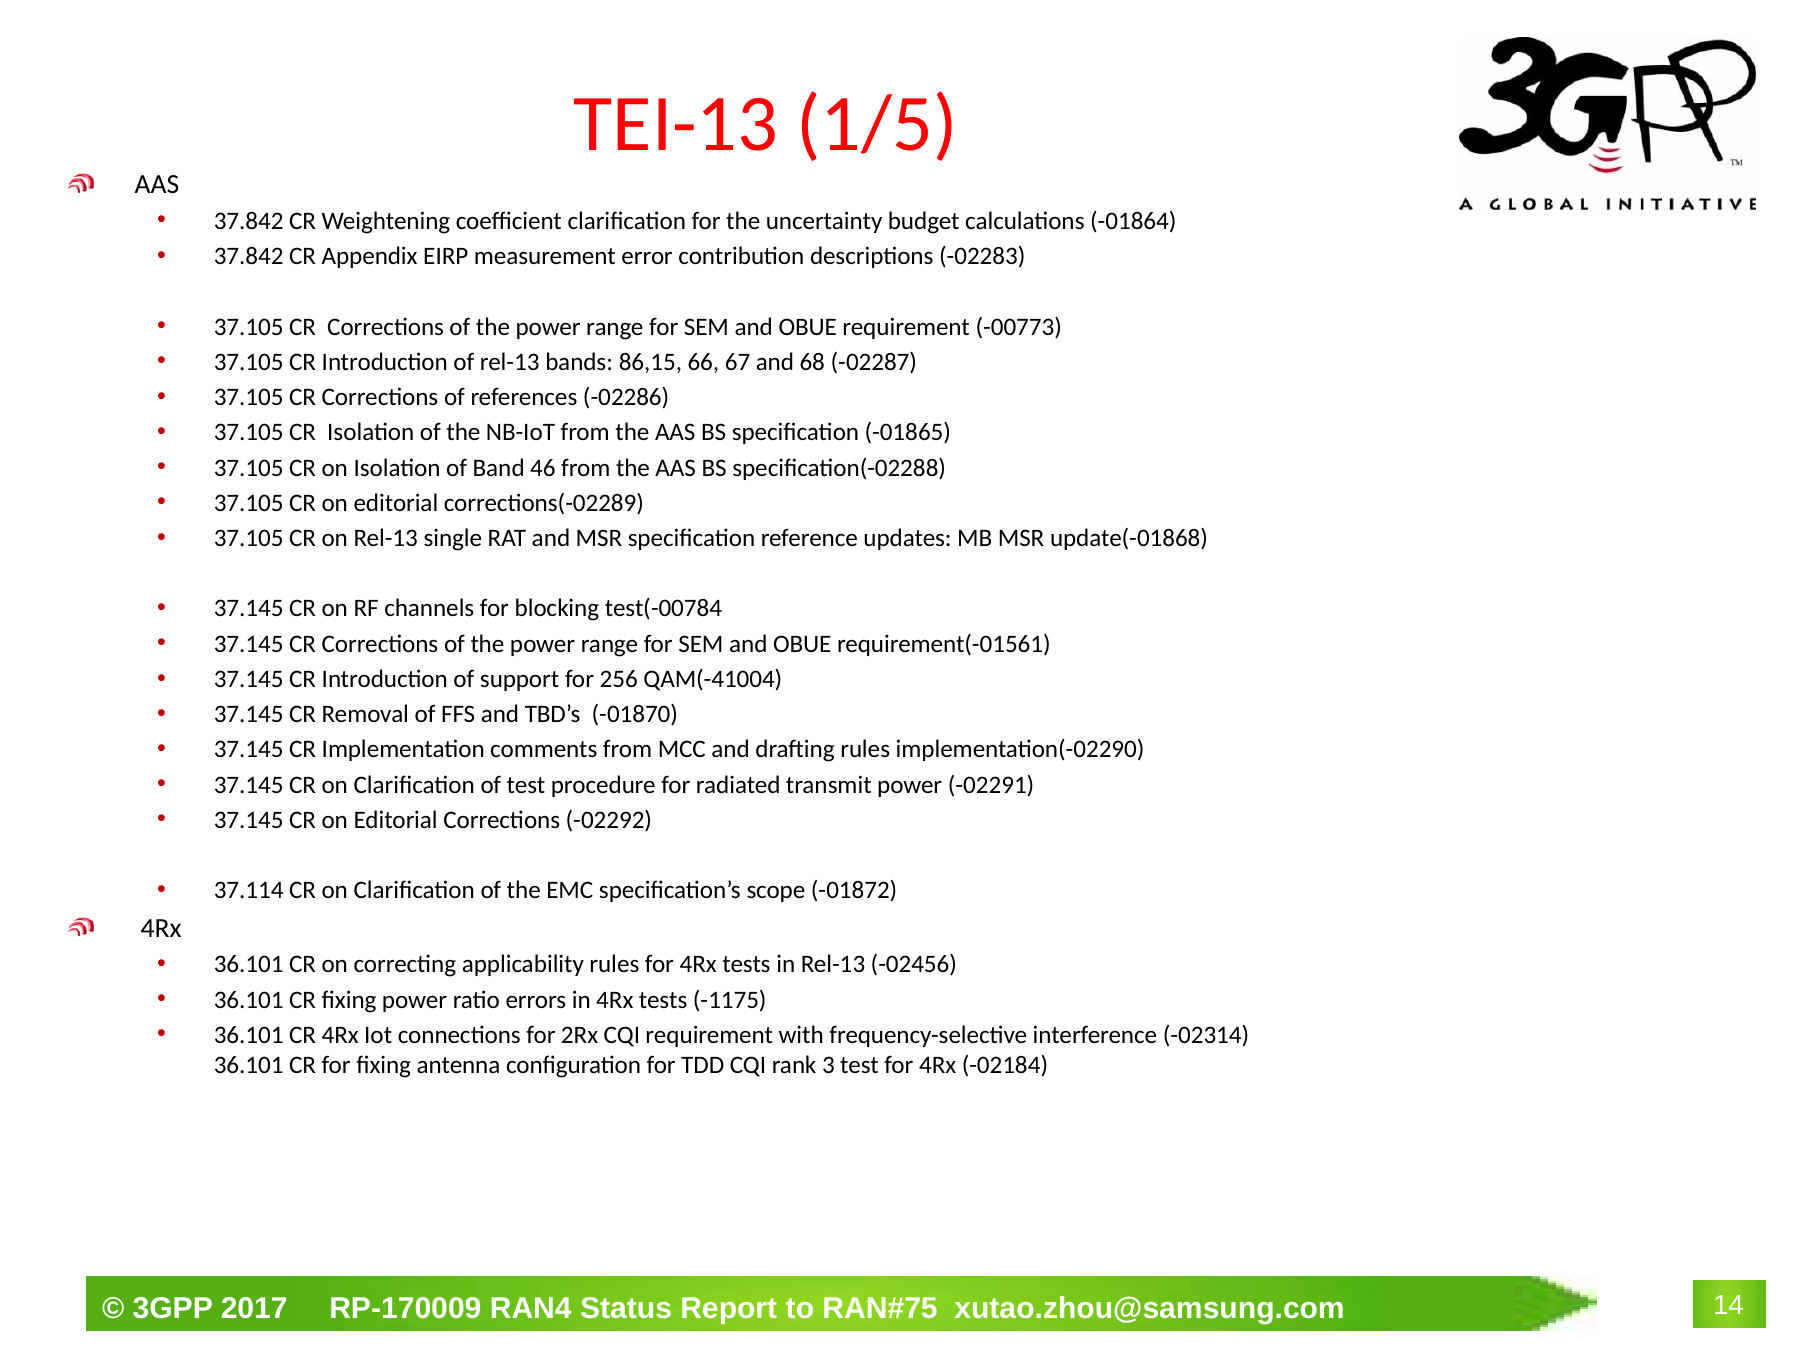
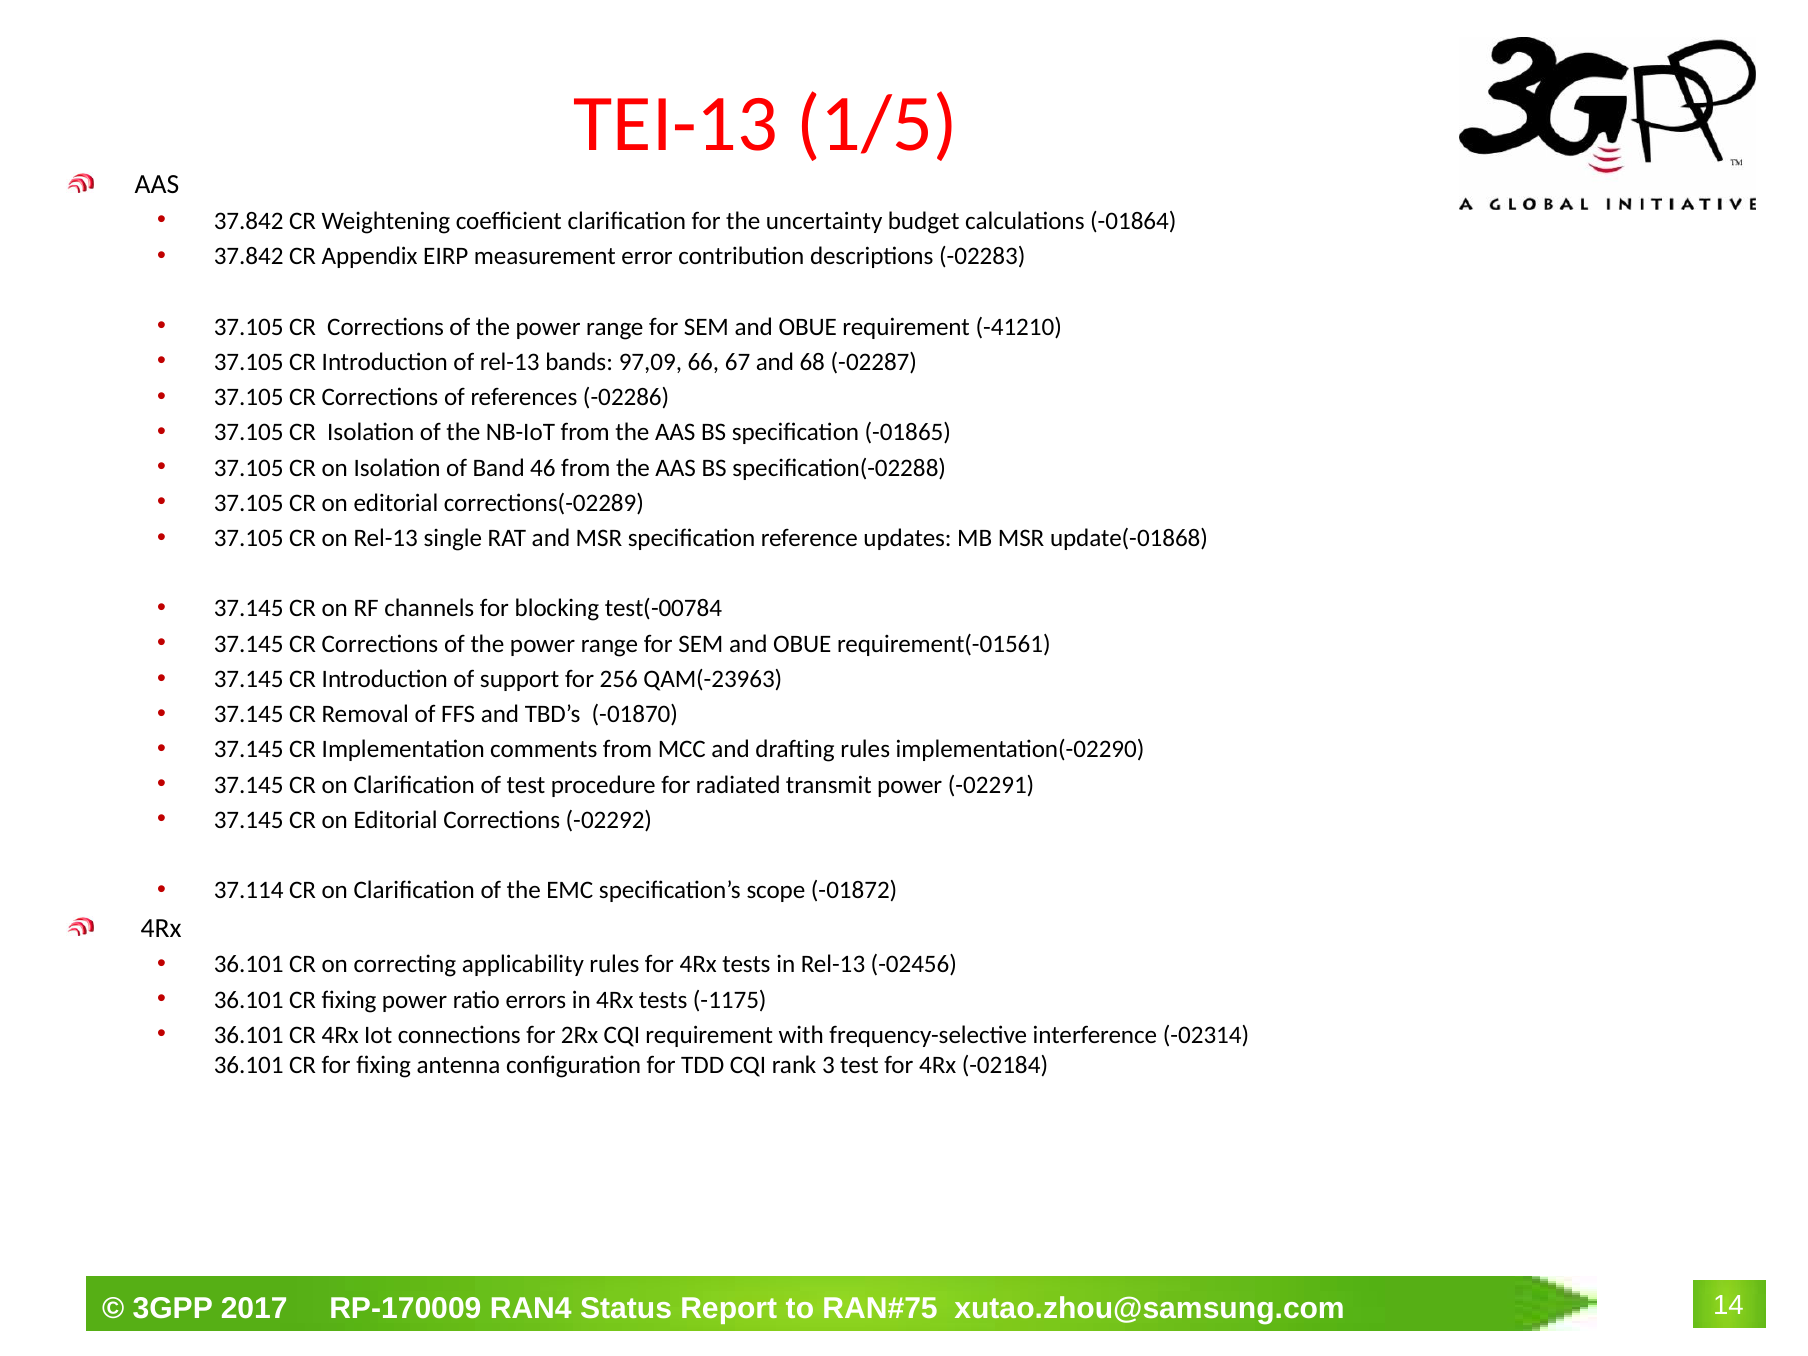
-00773: -00773 -> -41210
86,15: 86,15 -> 97,09
QAM(-41004: QAM(-41004 -> QAM(-23963
